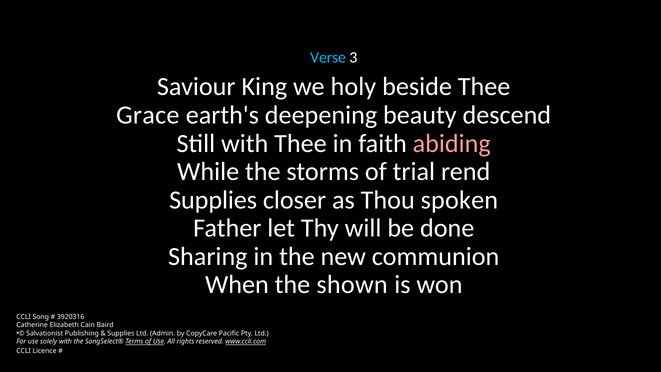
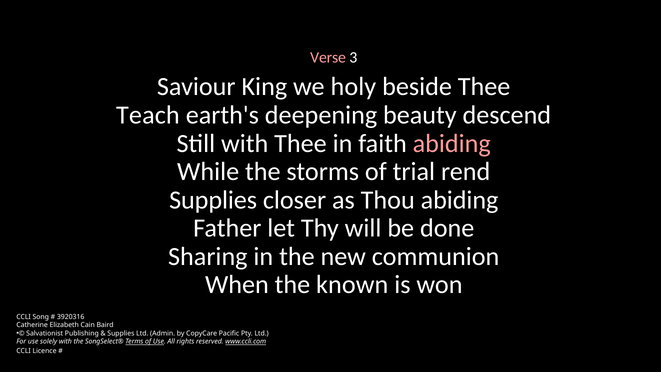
Verse colour: light blue -> pink
Grace: Grace -> Teach
Thou spoken: spoken -> abiding
shown: shown -> known
